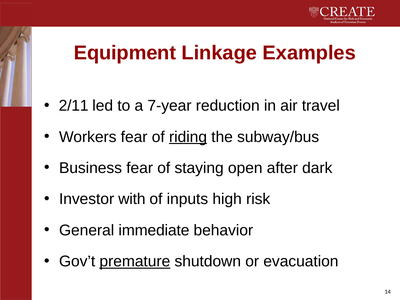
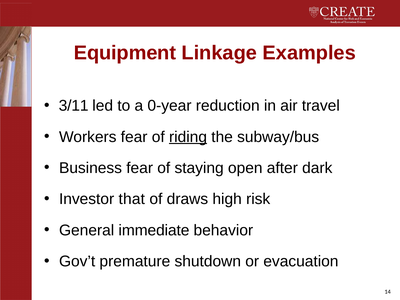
2/11: 2/11 -> 3/11
7-year: 7-year -> 0-year
with: with -> that
inputs: inputs -> draws
premature underline: present -> none
